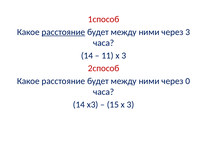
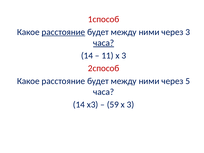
часа at (104, 43) underline: none -> present
0: 0 -> 5
15: 15 -> 59
